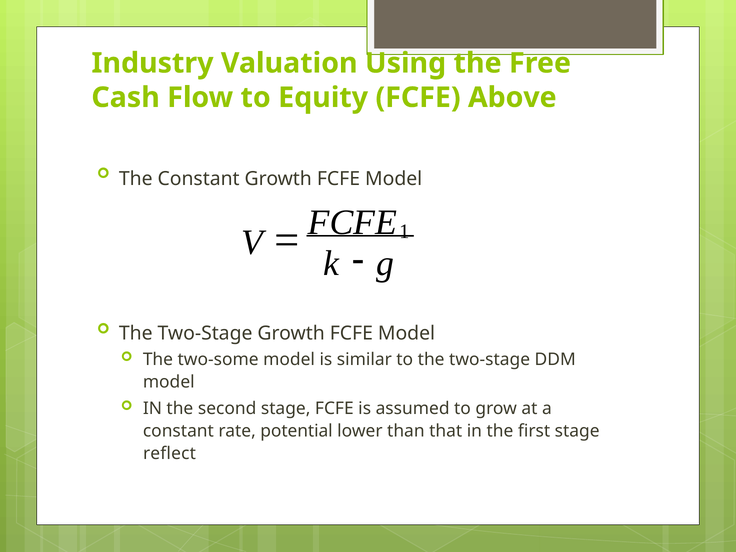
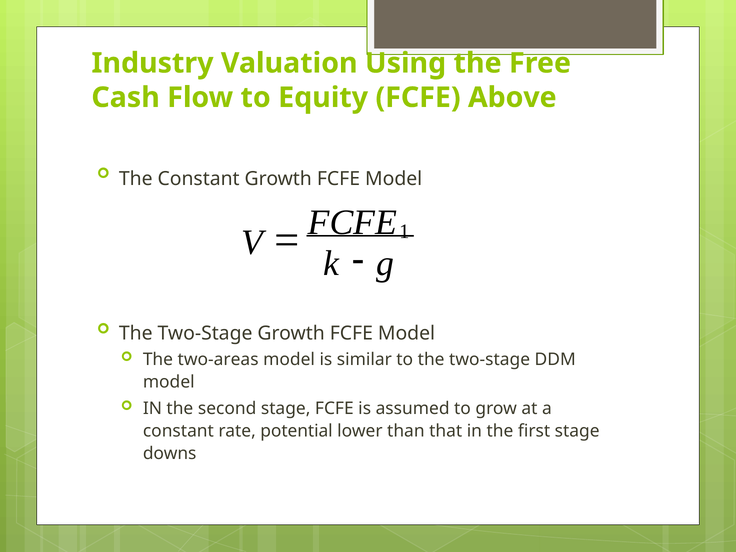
two-some: two-some -> two-areas
reflect: reflect -> downs
